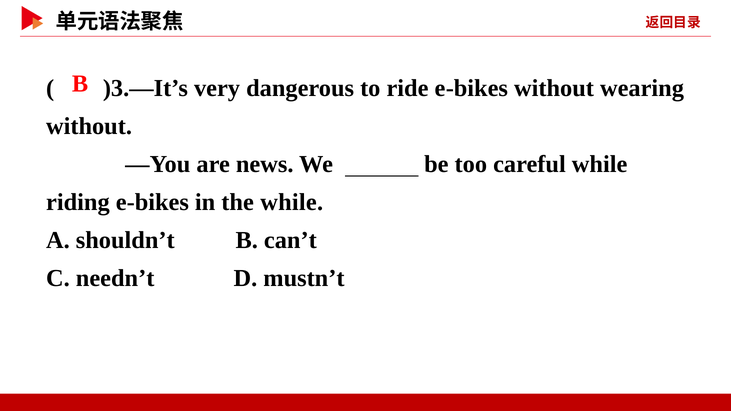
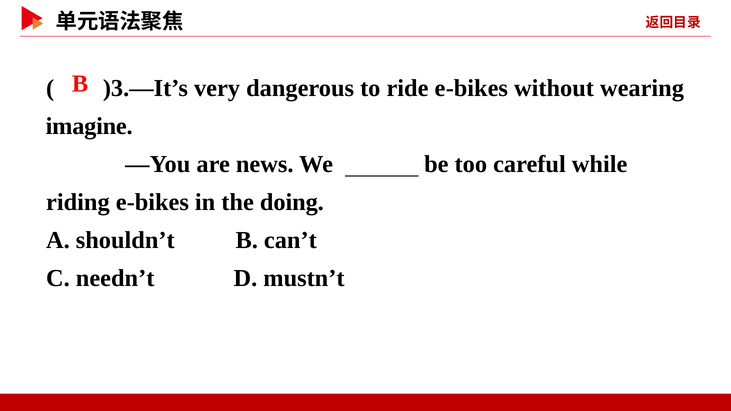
without at (89, 126): without -> imagine
the while: while -> doing
